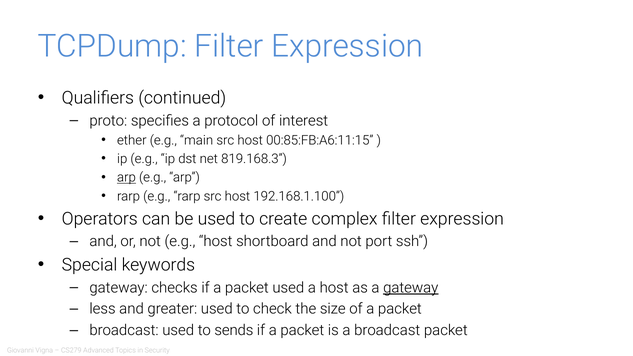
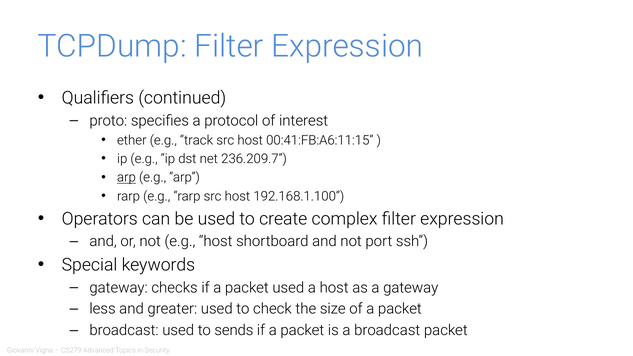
main: main -> track
00:85:FB:A6:11:15: 00:85:FB:A6:11:15 -> 00:41:FB:A6:11:15
819.168.3: 819.168.3 -> 236.209.7
gateway at (411, 288) underline: present -> none
